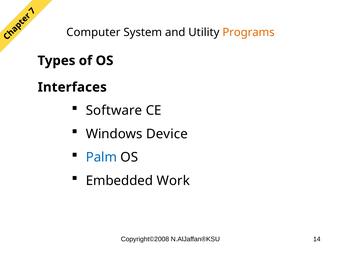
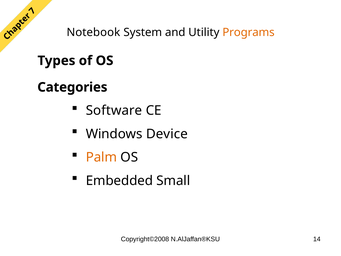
Computer: Computer -> Notebook
Interfaces: Interfaces -> Categories
Palm colour: blue -> orange
Work: Work -> Small
